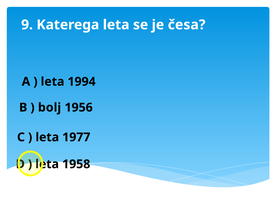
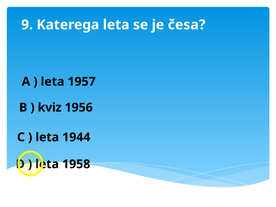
1994: 1994 -> 1957
bolj: bolj -> kviz
1977: 1977 -> 1944
